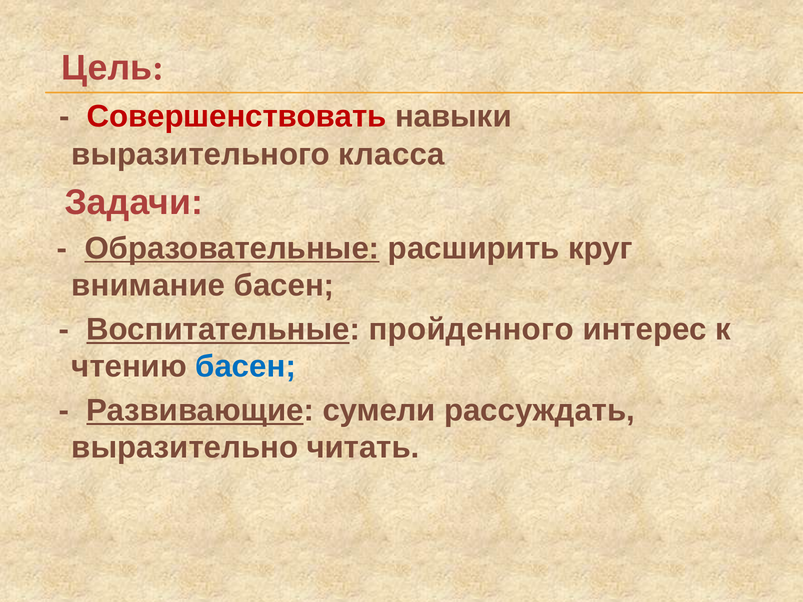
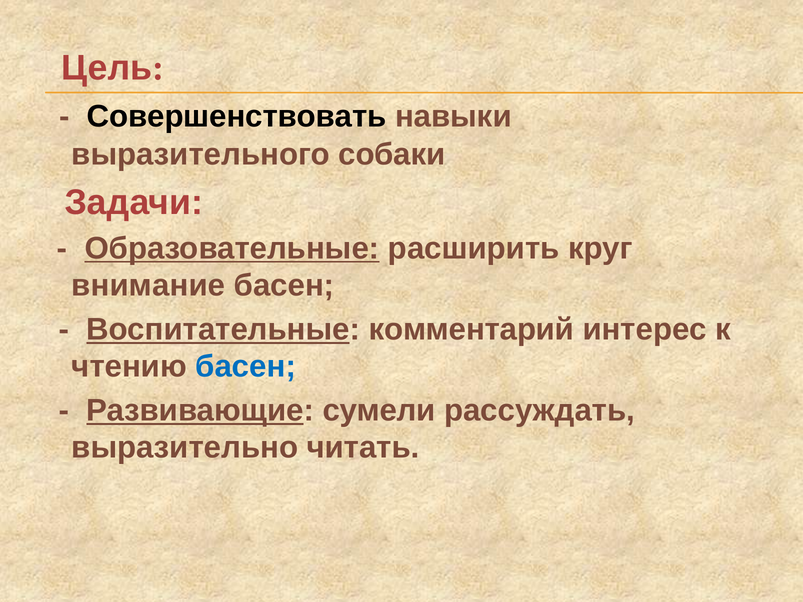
Совершенствовать colour: red -> black
класса: класса -> собаки
пройденного: пройденного -> комментарий
